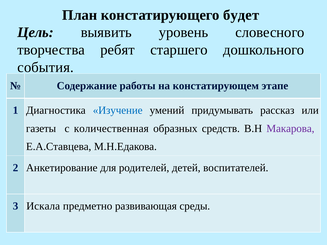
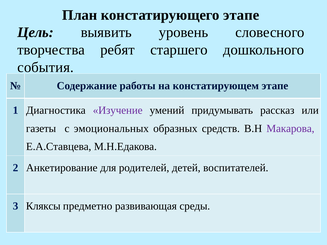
констатирующего будет: будет -> этапе
Изучение colour: blue -> purple
количественная: количественная -> эмоциональных
Искала: Искала -> Кляксы
